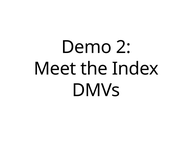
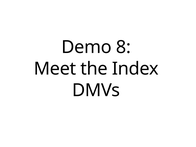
2: 2 -> 8
